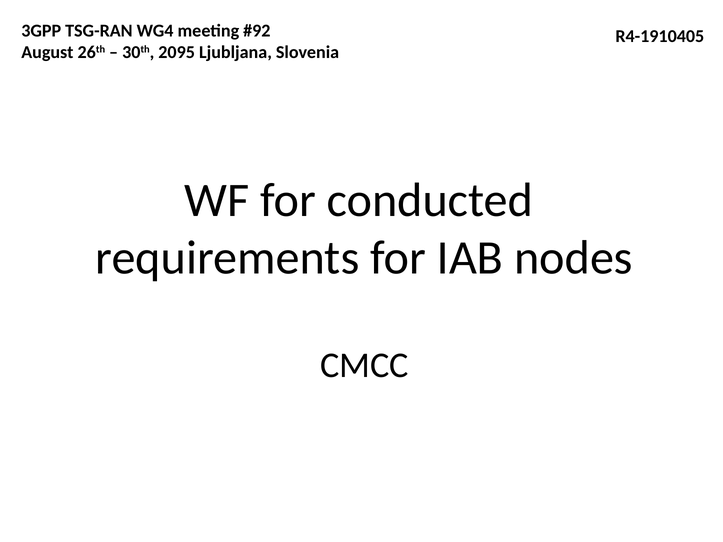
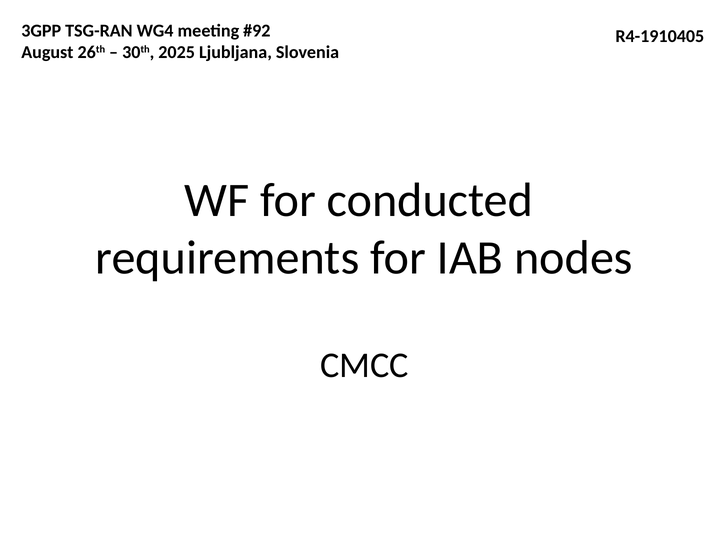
2095: 2095 -> 2025
